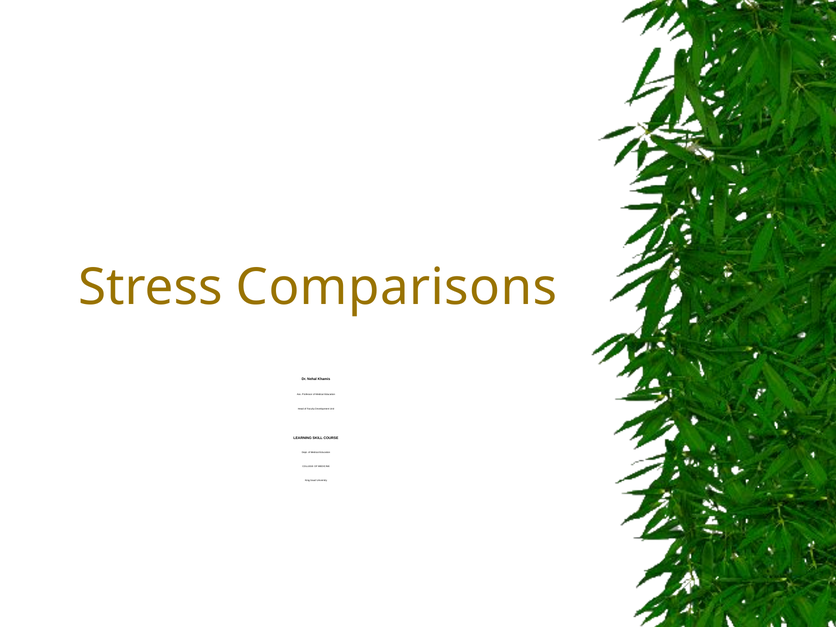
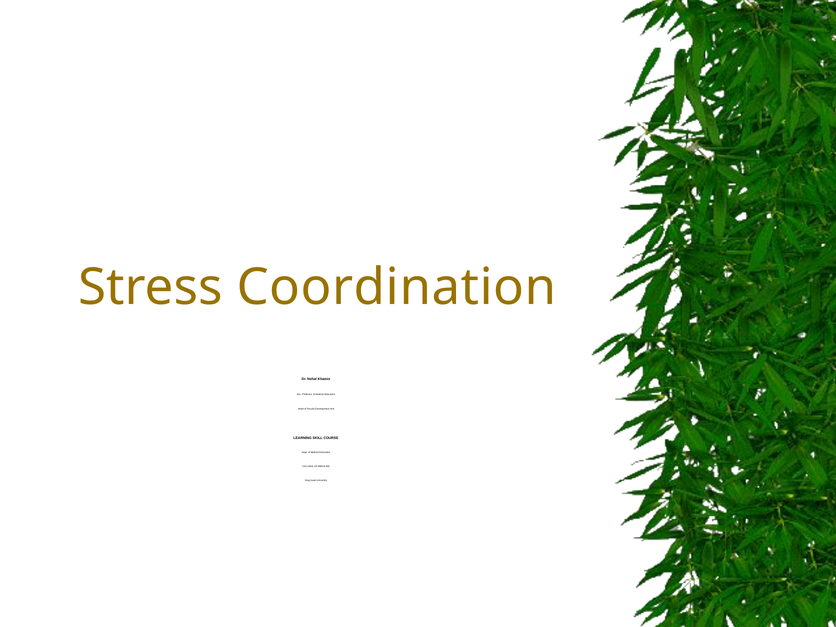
Comparisons: Comparisons -> Coordination
